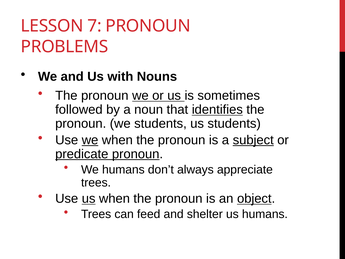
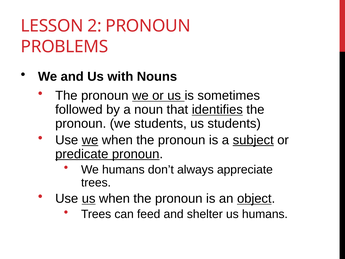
7: 7 -> 2
